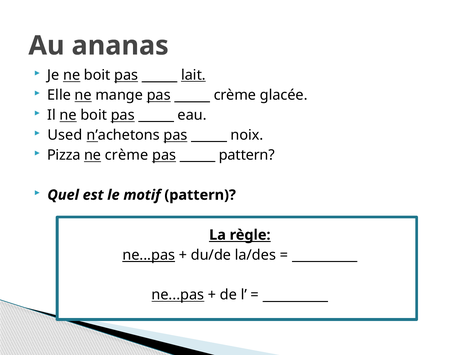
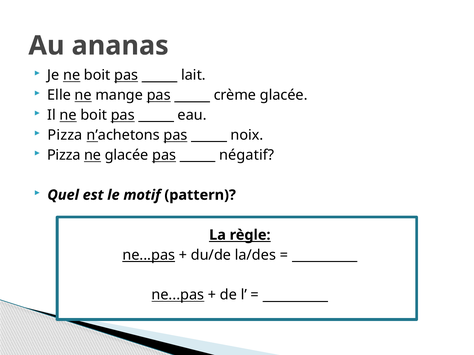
lait underline: present -> none
Used at (65, 135): Used -> Pizza
ne crème: crème -> glacée
pattern at (247, 155): pattern -> négatif
